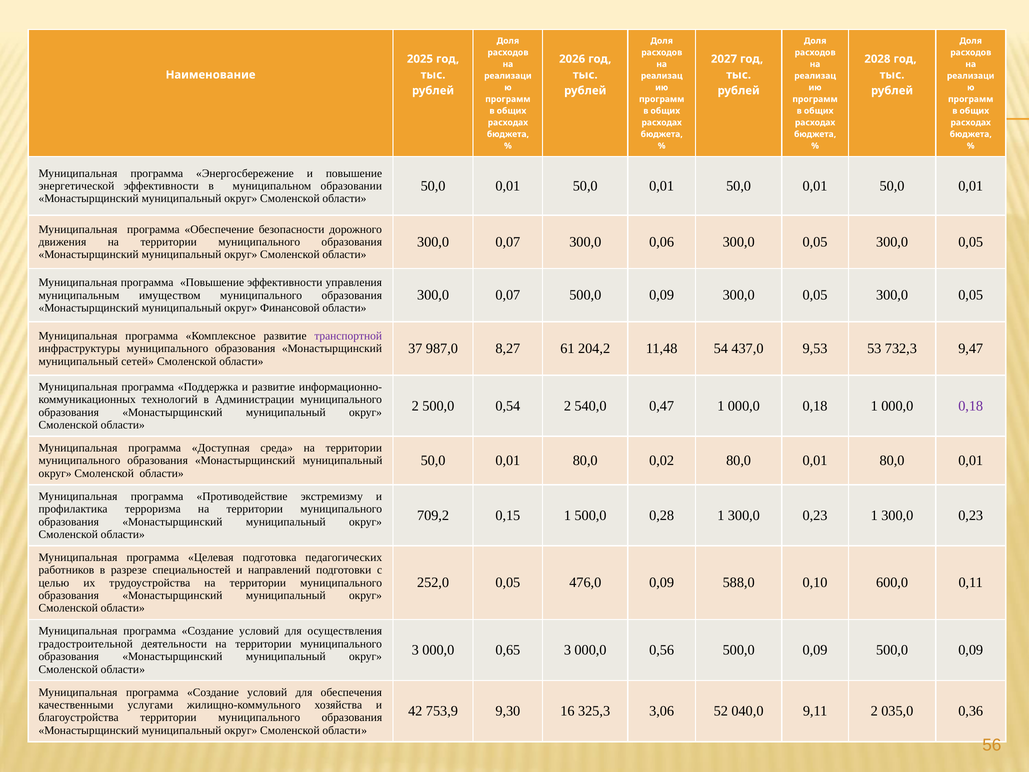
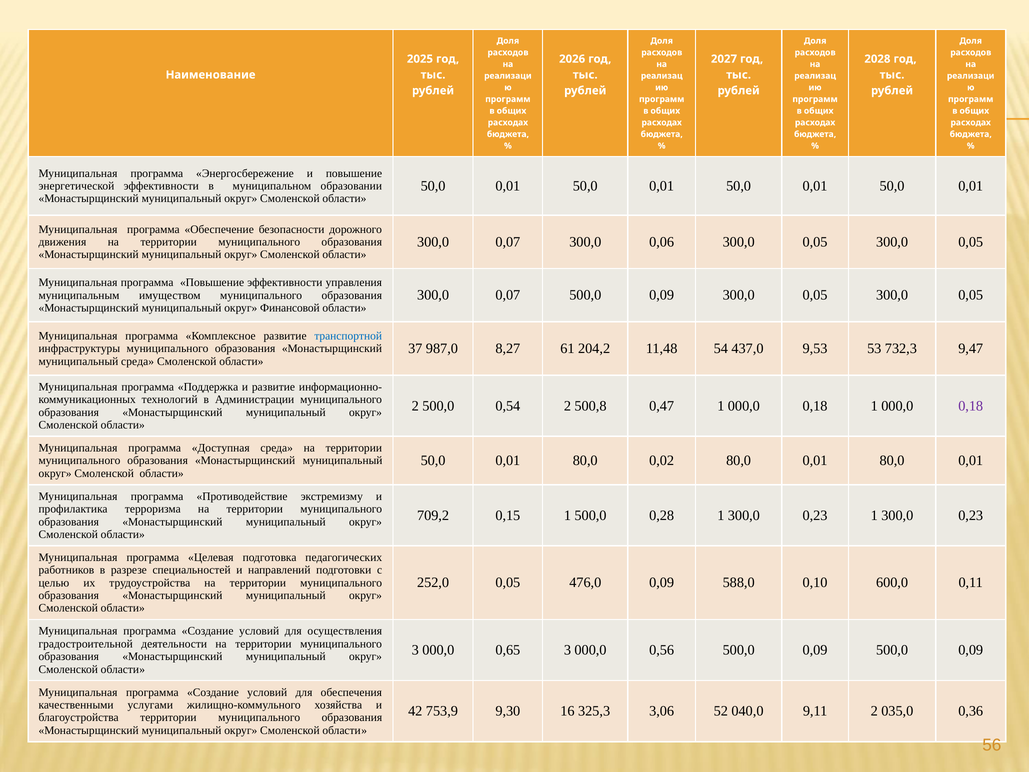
транспортной colour: purple -> blue
муниципальный сетей: сетей -> среда
540,0: 540,0 -> 500,8
